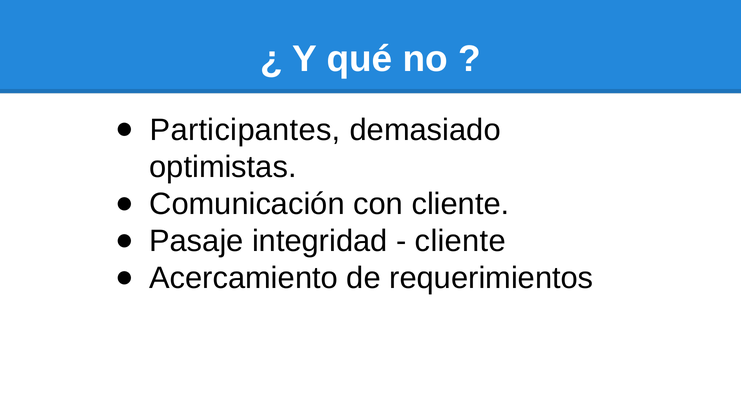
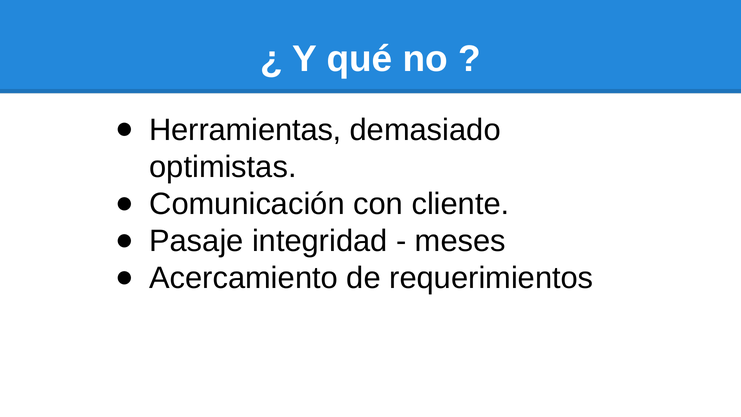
Participantes: Participantes -> Herramientas
cliente at (460, 241): cliente -> meses
